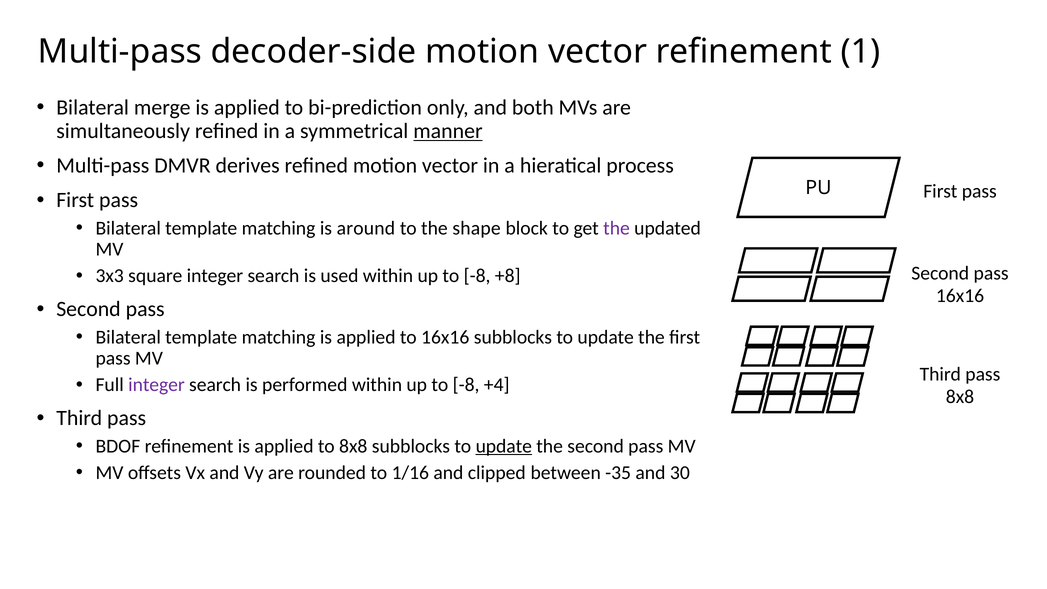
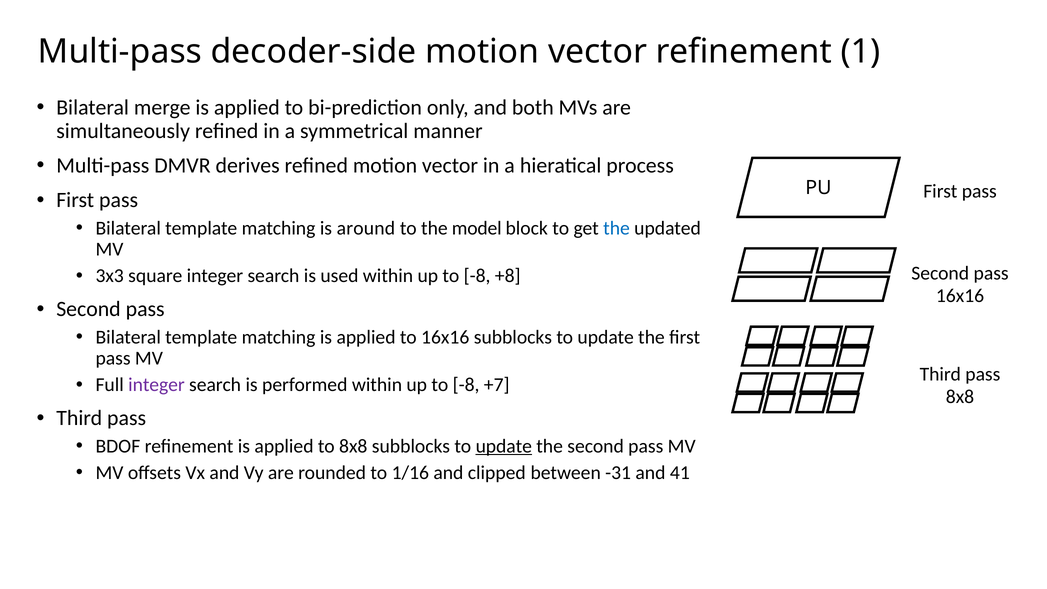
manner underline: present -> none
shape: shape -> model
the at (617, 228) colour: purple -> blue
+4: +4 -> +7
-35: -35 -> -31
30: 30 -> 41
